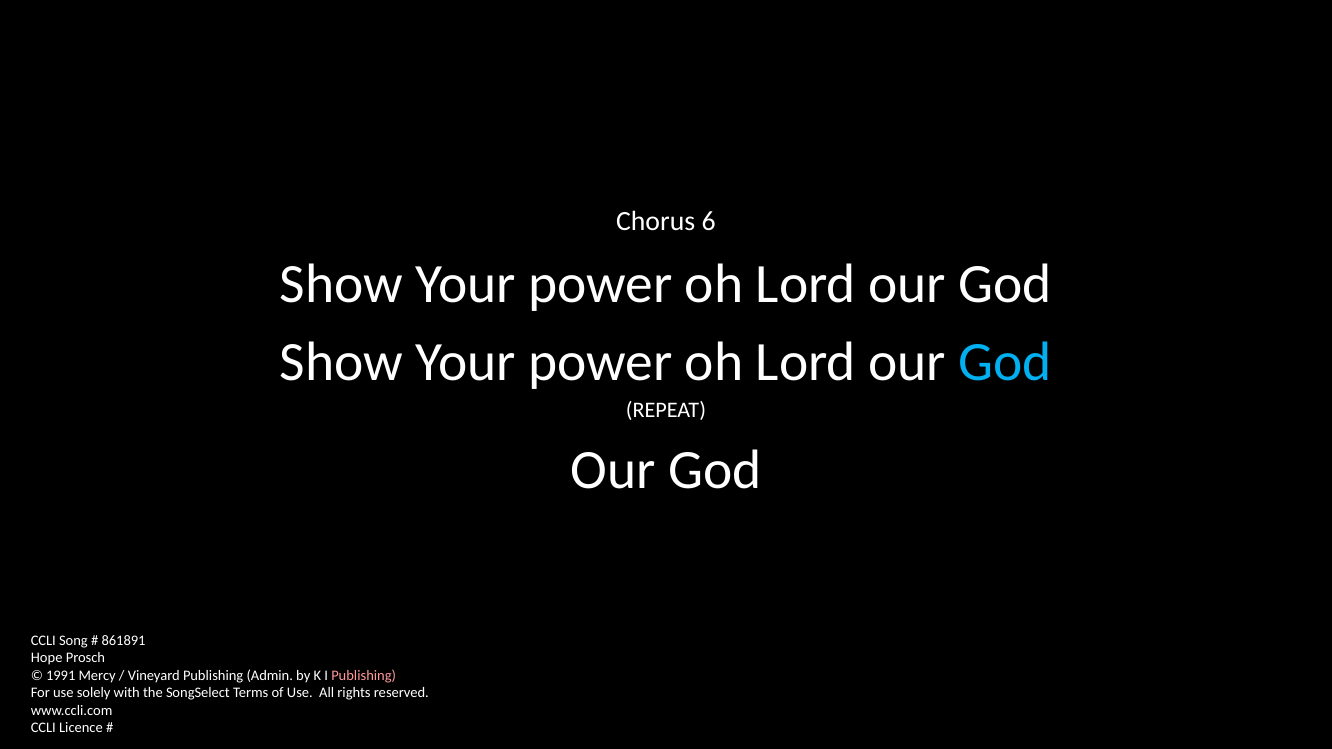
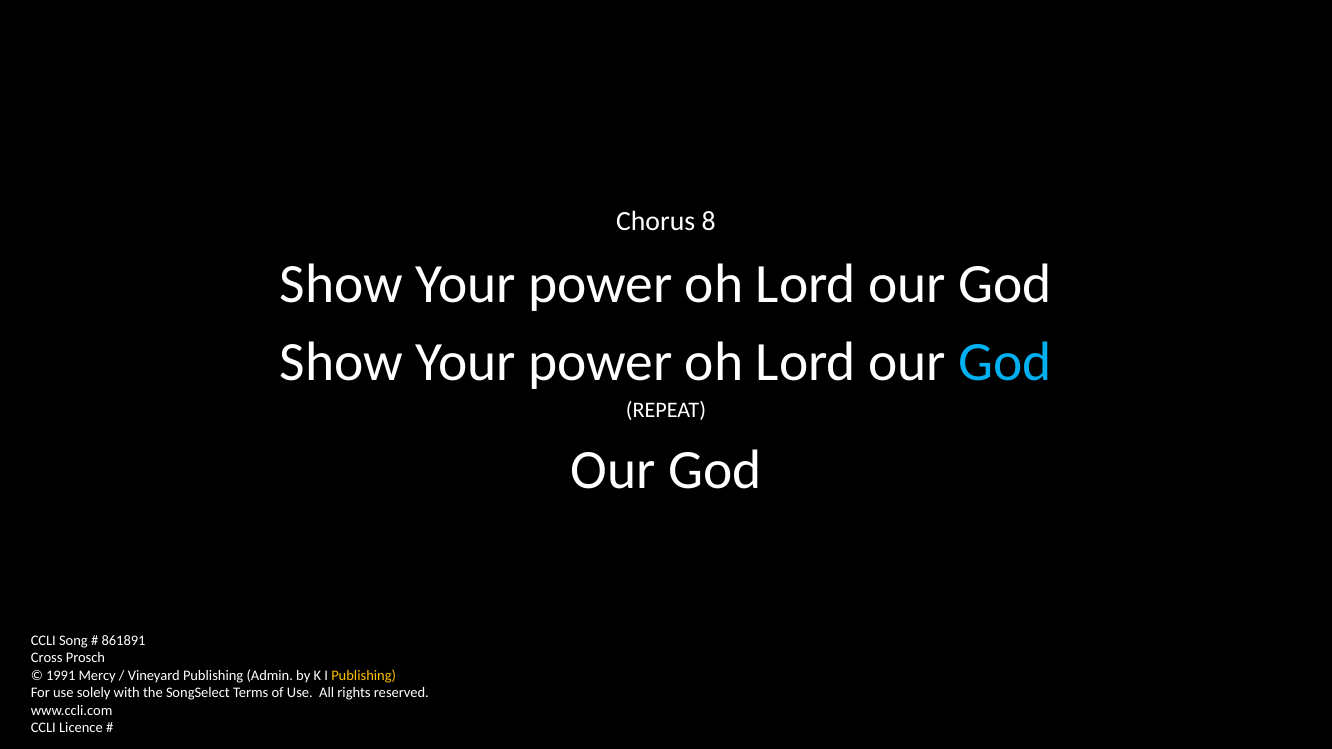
6: 6 -> 8
Hope: Hope -> Cross
Publishing at (364, 676) colour: pink -> yellow
